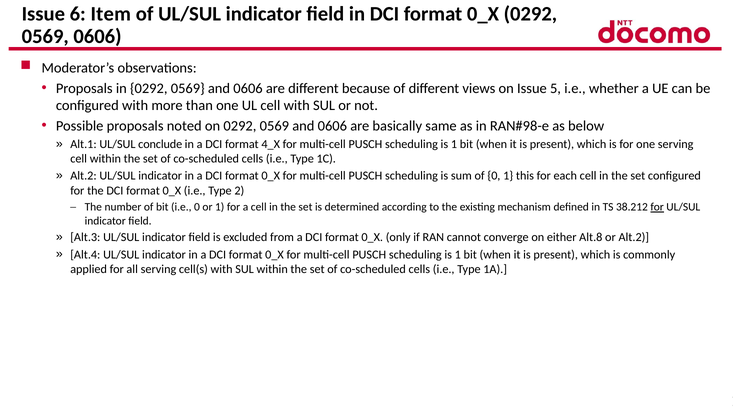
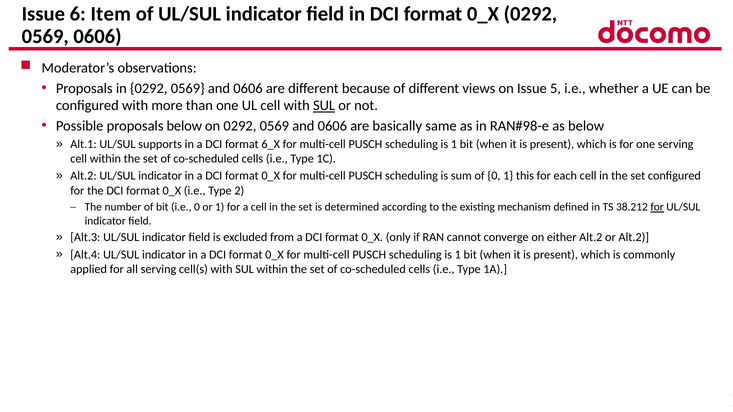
SUL at (324, 106) underline: none -> present
proposals noted: noted -> below
conclude: conclude -> supports
4_X: 4_X -> 6_X
either Alt.8: Alt.8 -> Alt.2
